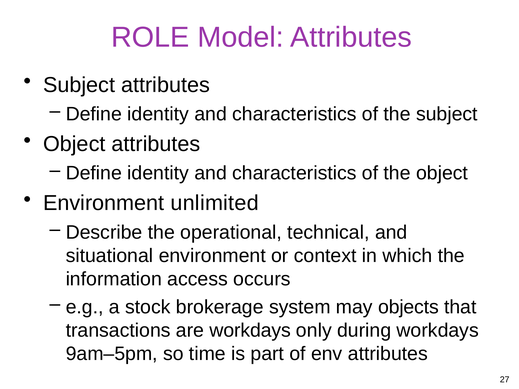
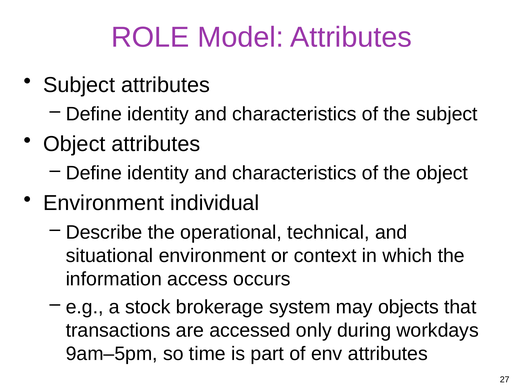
unlimited: unlimited -> individual
are workdays: workdays -> accessed
